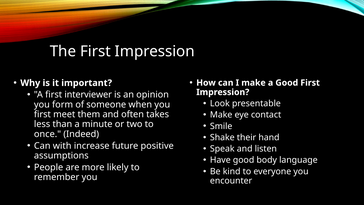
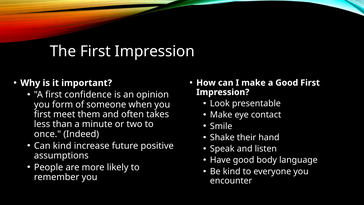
interviewer: interviewer -> confidence
Can with: with -> kind
